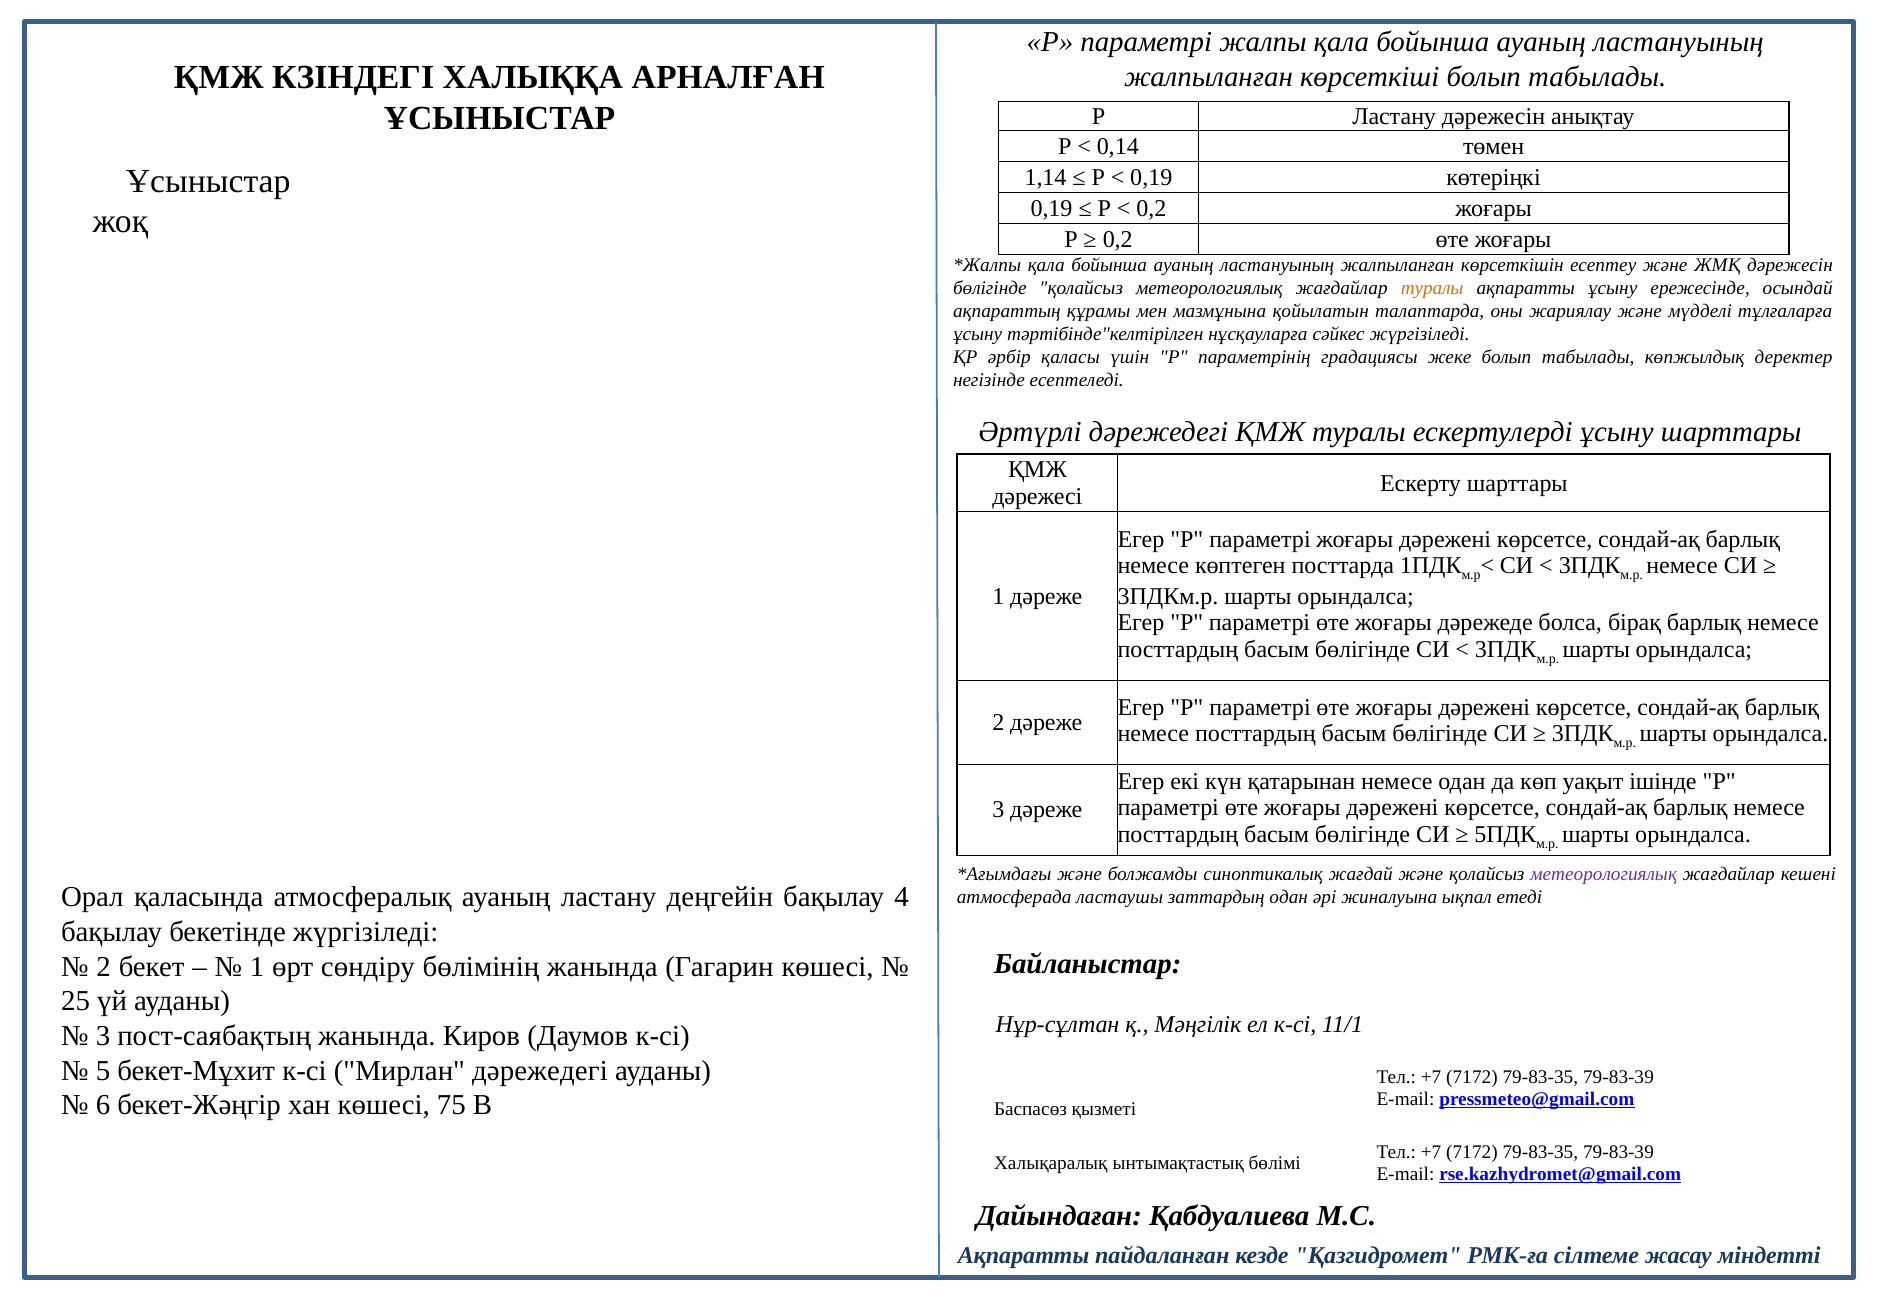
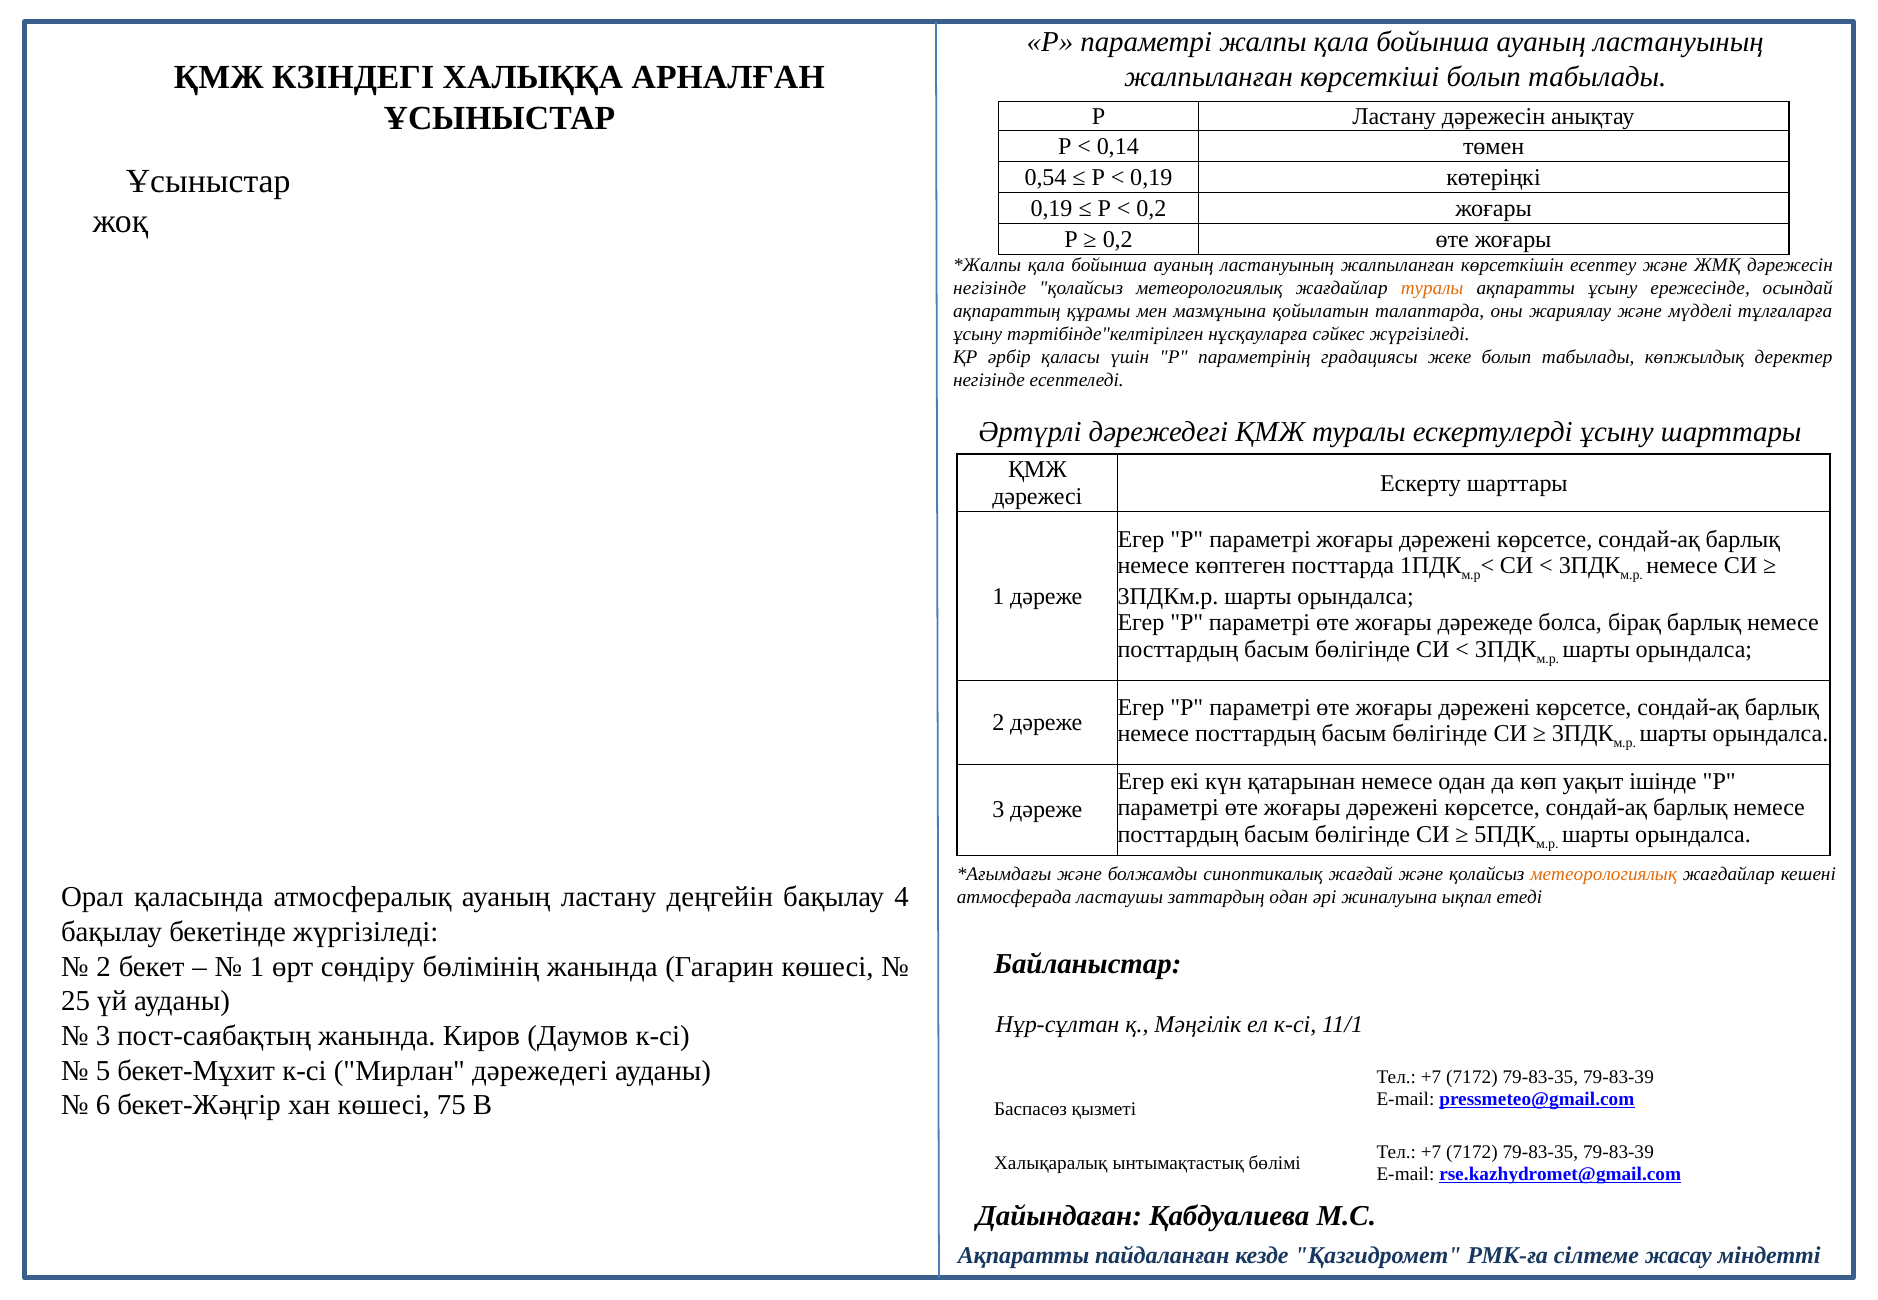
1,14: 1,14 -> 0,54
бөлігінде at (990, 288): бөлігінде -> негізінде
метеорологиялық at (1604, 874) colour: purple -> orange
